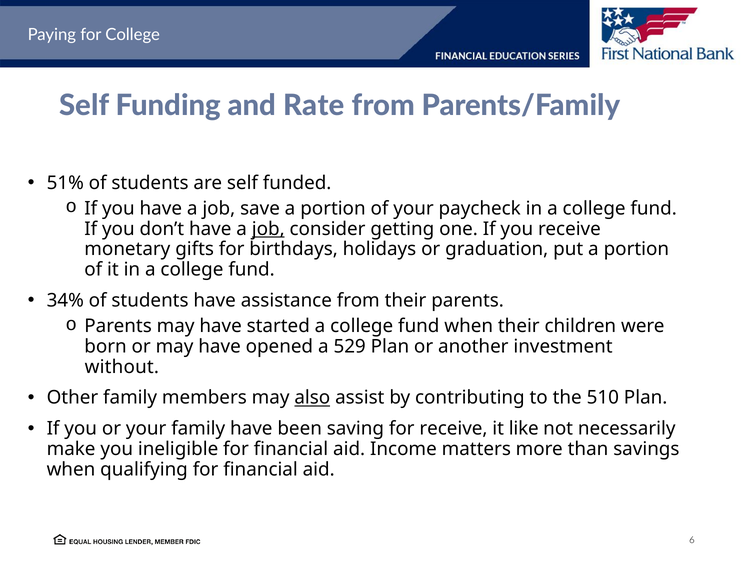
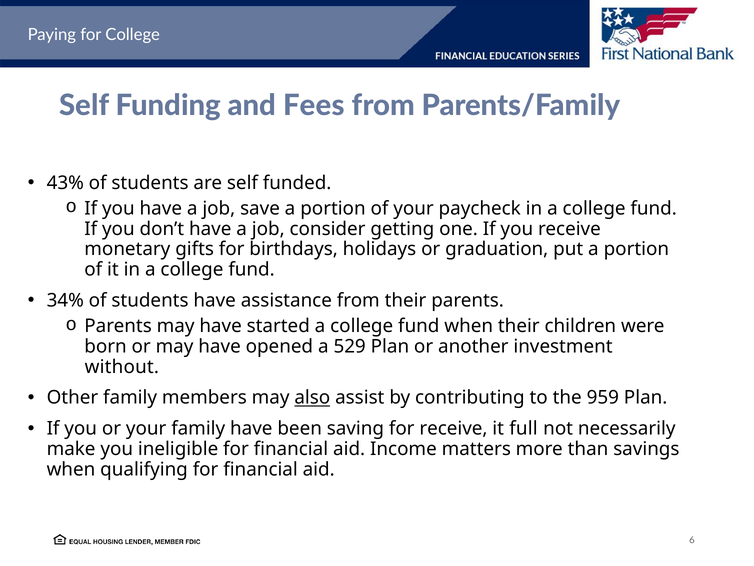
Rate: Rate -> Fees
51%: 51% -> 43%
job at (268, 229) underline: present -> none
510: 510 -> 959
like: like -> full
